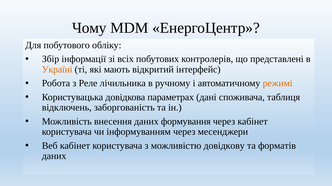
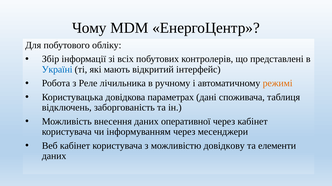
Україні colour: orange -> blue
формування: формування -> оперативної
форматів: форматів -> елементи
